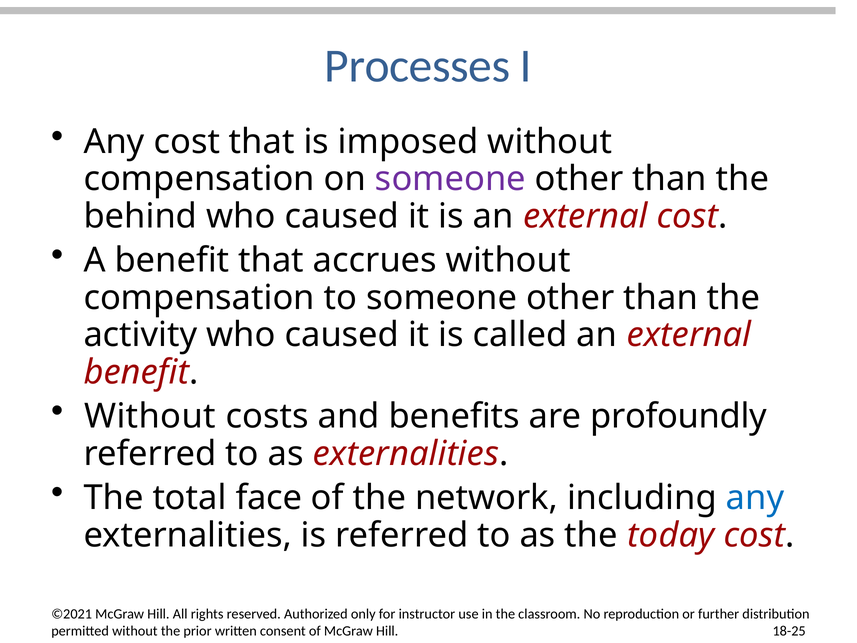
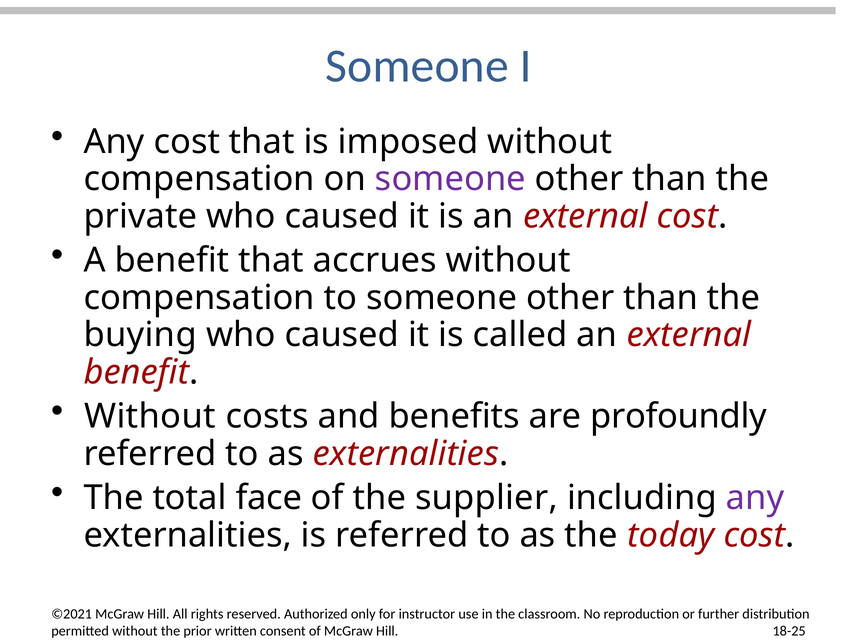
Processes at (417, 66): Processes -> Someone
behind: behind -> private
activity: activity -> buying
network: network -> supplier
any at (755, 498) colour: blue -> purple
